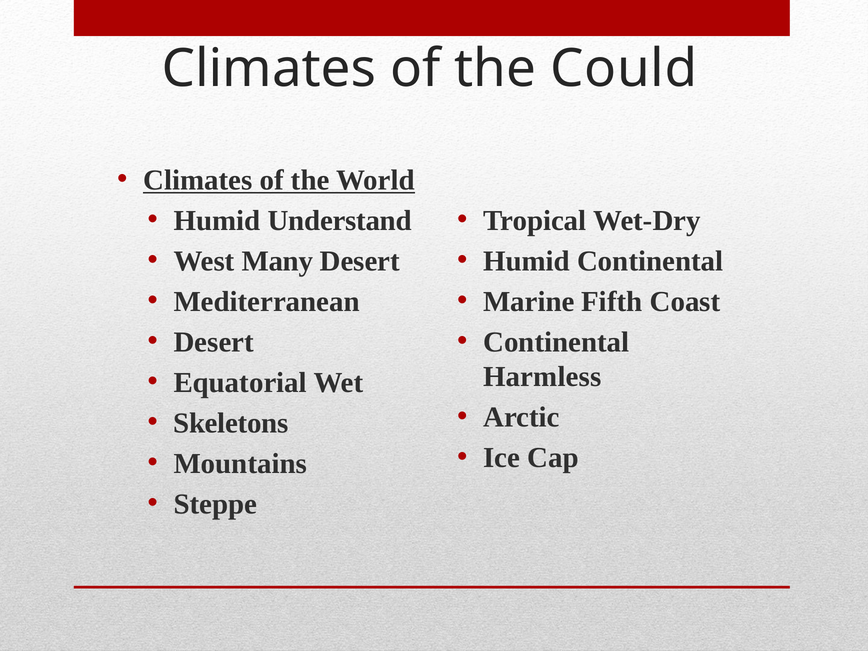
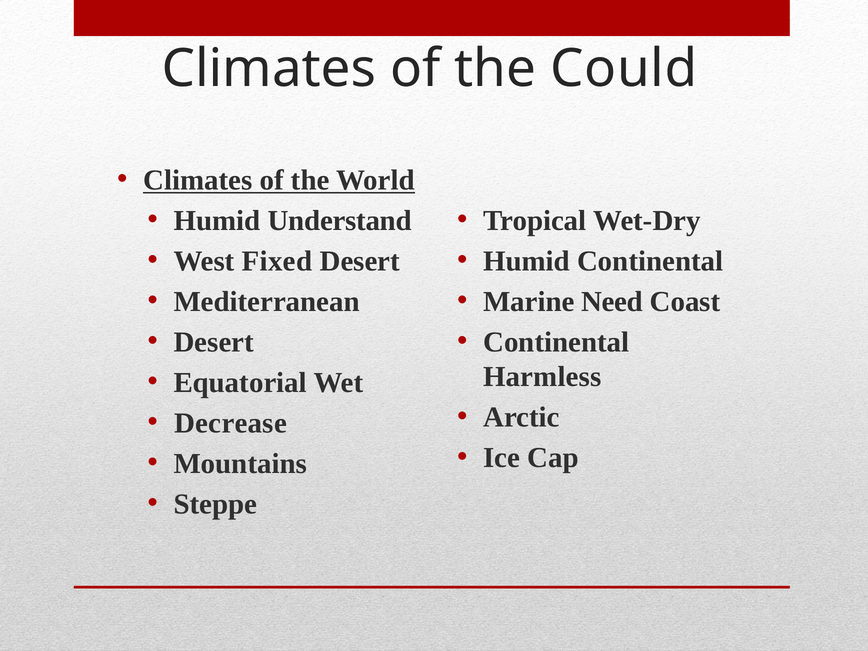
Many: Many -> Fixed
Fifth: Fifth -> Need
Skeletons: Skeletons -> Decrease
